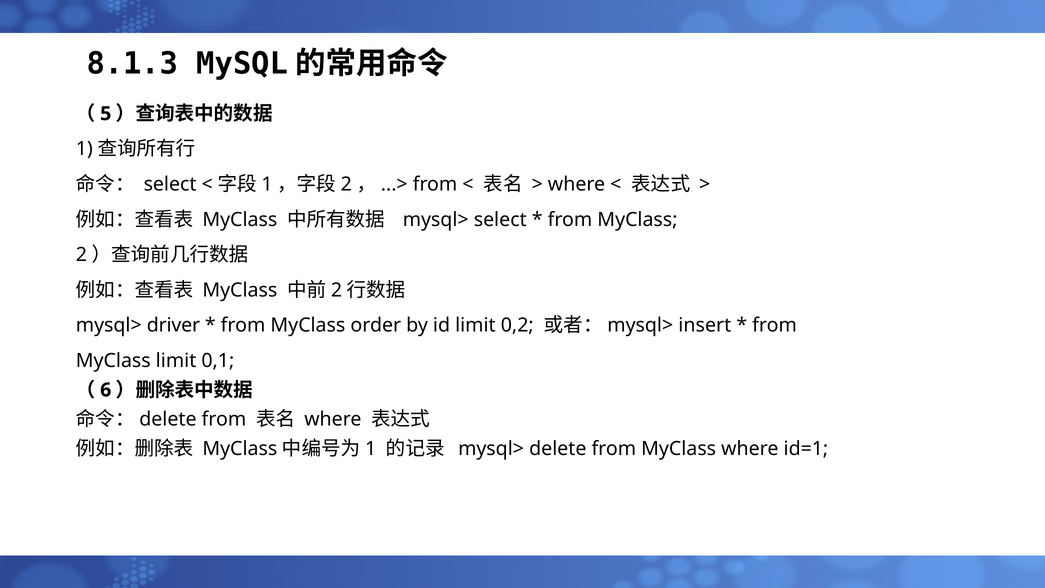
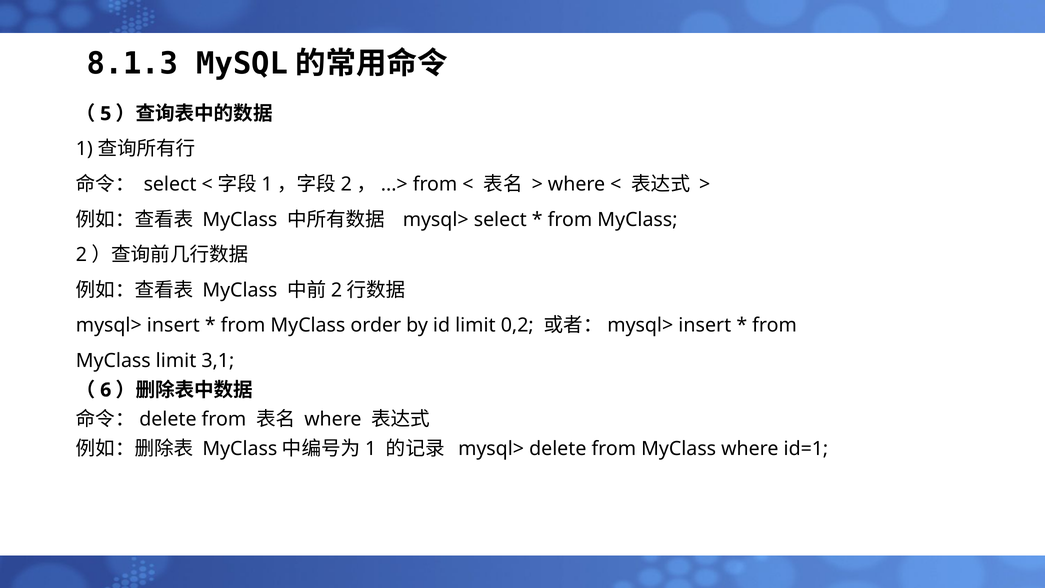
mysql> driver: driver -> insert
0,1: 0,1 -> 3,1
